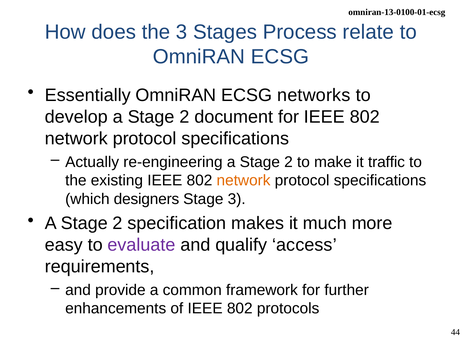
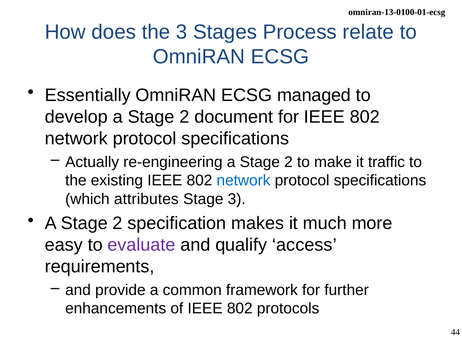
networks: networks -> managed
network at (244, 180) colour: orange -> blue
designers: designers -> attributes
